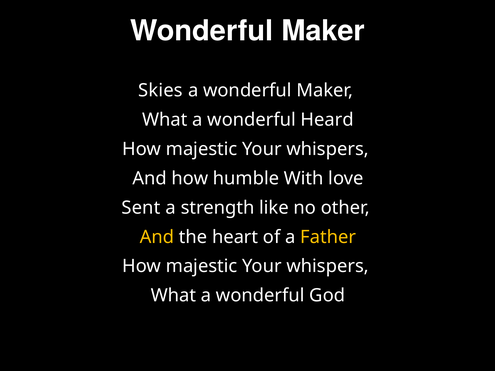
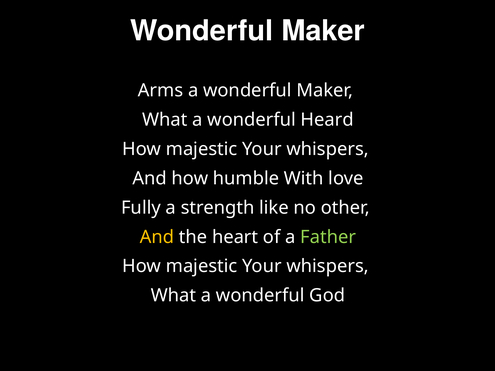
Skies: Skies -> Arms
Sent: Sent -> Fully
Father colour: yellow -> light green
